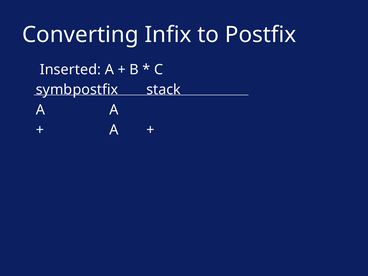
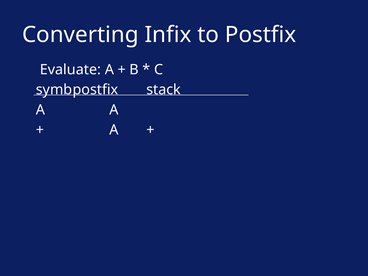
Inserted: Inserted -> Evaluate
